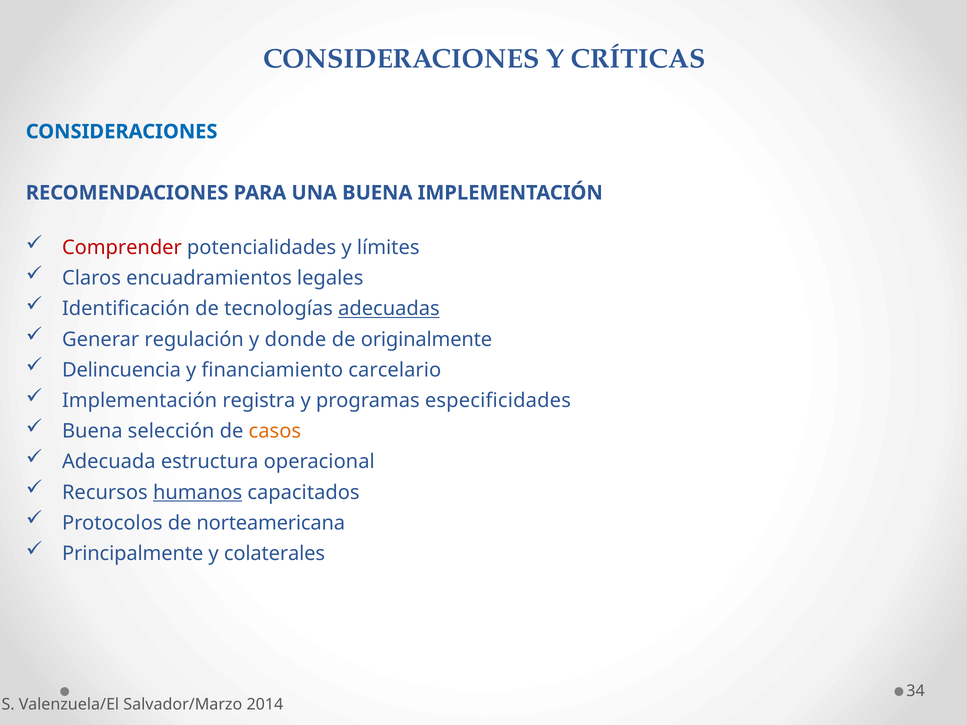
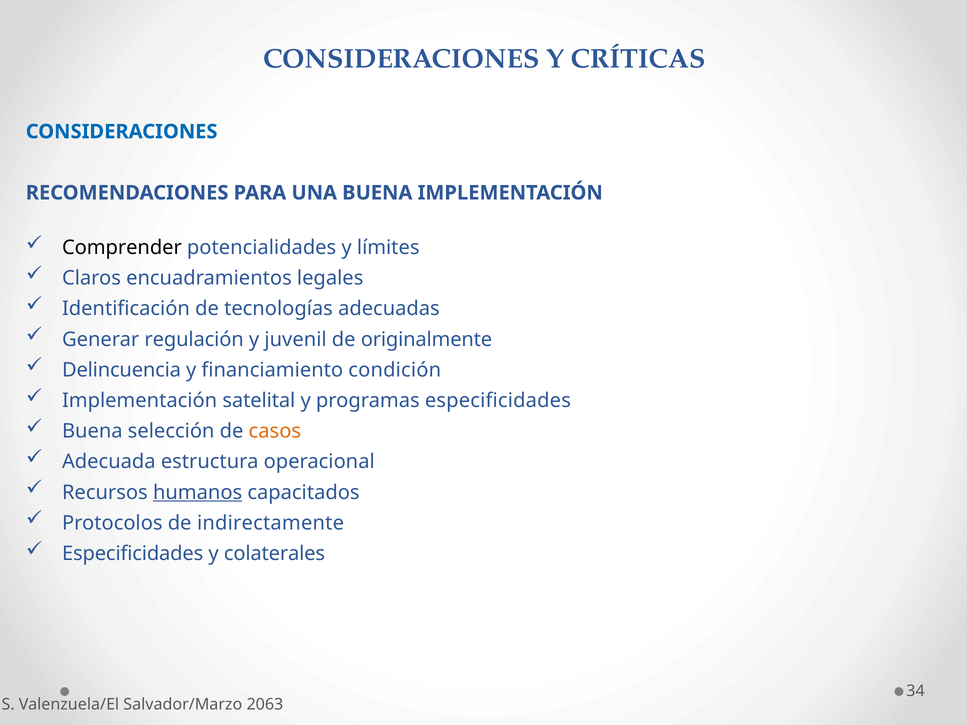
Comprender colour: red -> black
adecuadas underline: present -> none
donde: donde -> juvenil
carcelario: carcelario -> condición
registra: registra -> satelital
norteamericana: norteamericana -> indirectamente
Principalmente at (133, 554): Principalmente -> Especificidades
2014: 2014 -> 2063
